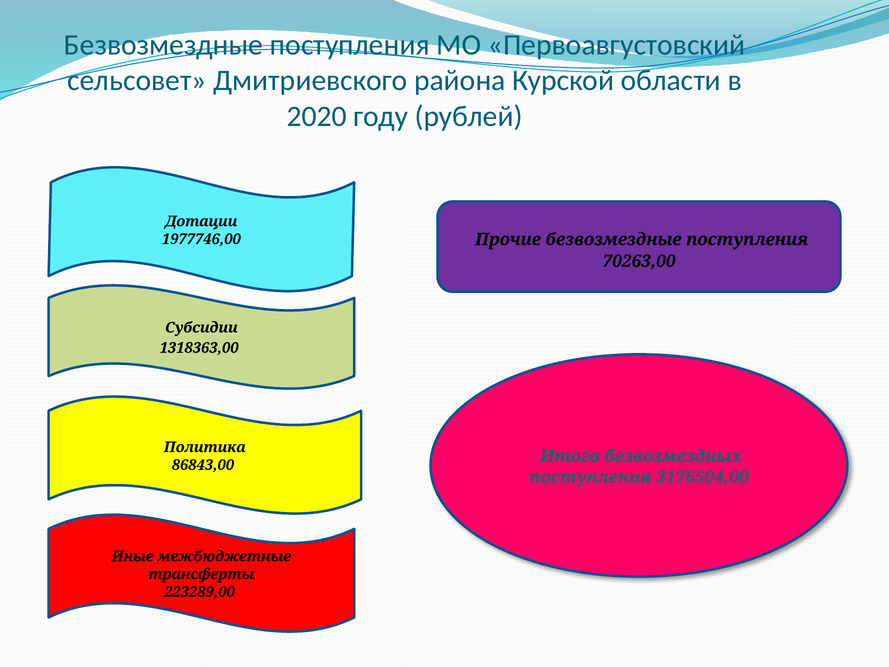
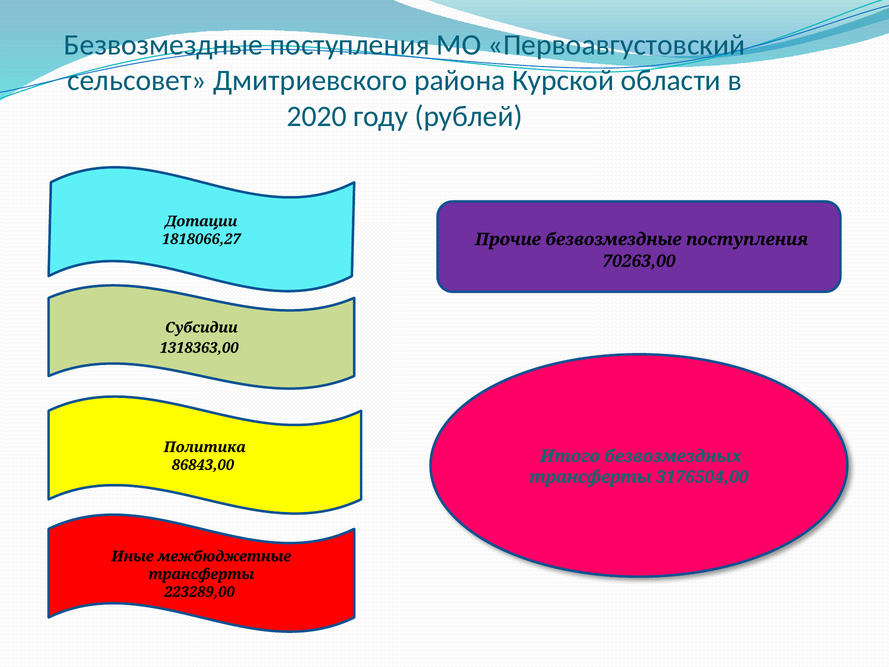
1977746,00: 1977746,00 -> 1818066,27
поступления at (590, 477): поступления -> трансферты
